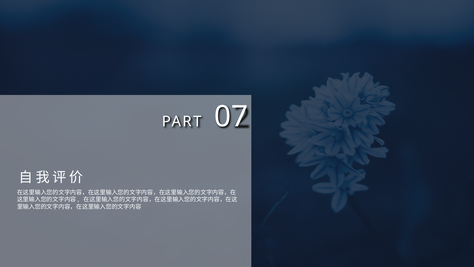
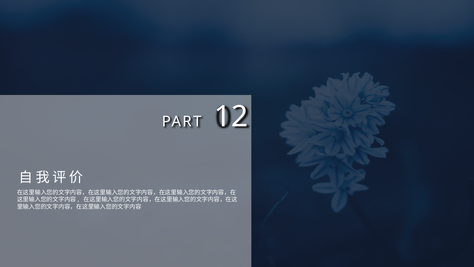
07: 07 -> 12
